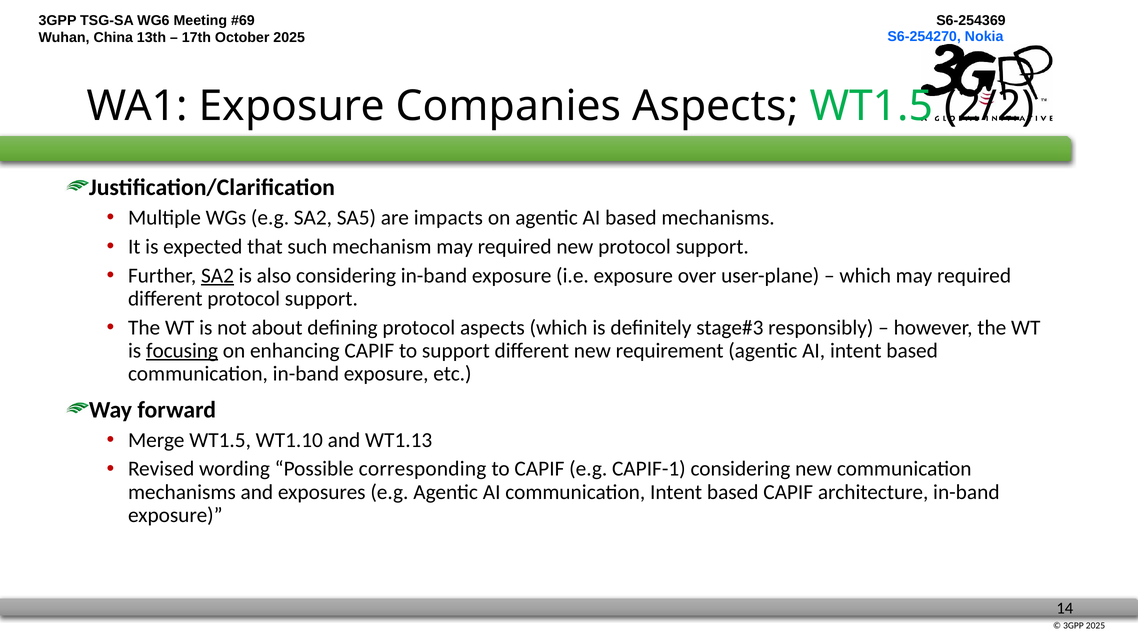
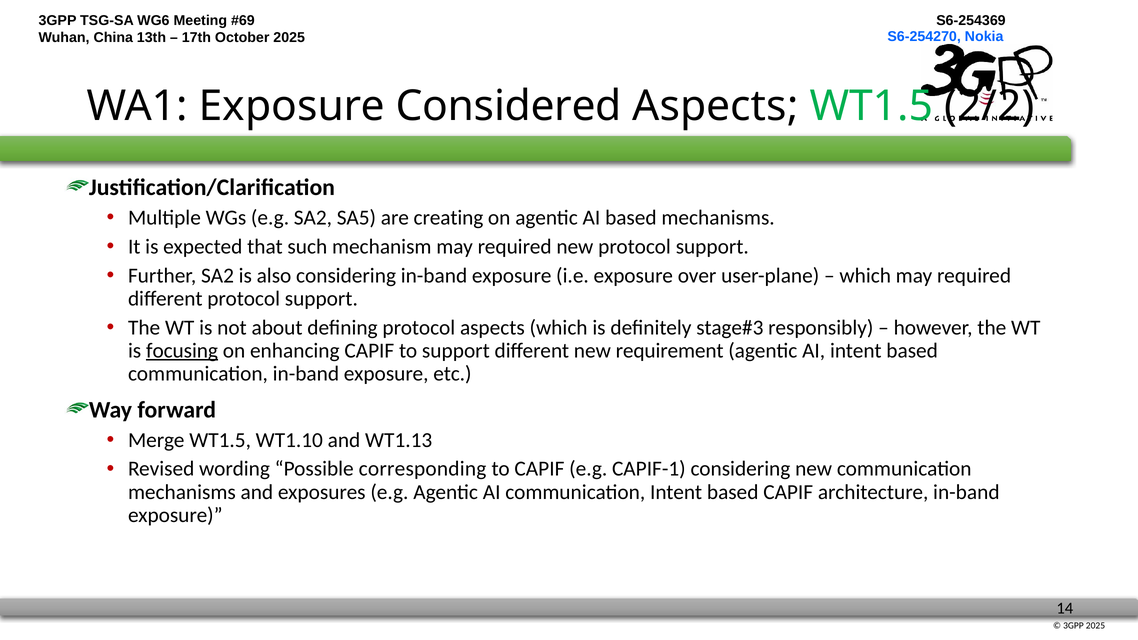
Companies: Companies -> Considered
impacts: impacts -> creating
SA2 at (217, 276) underline: present -> none
